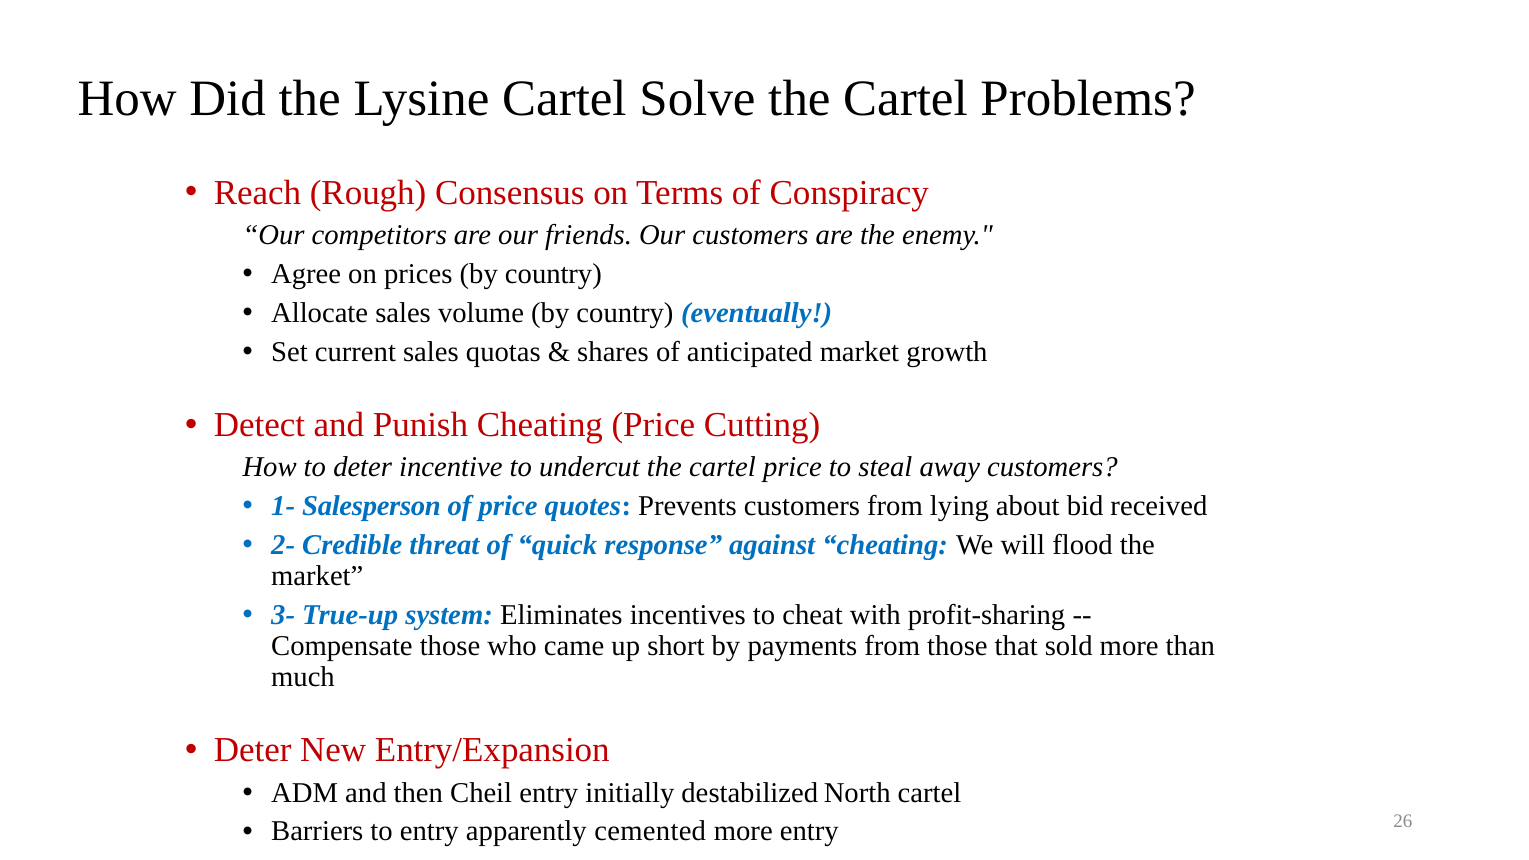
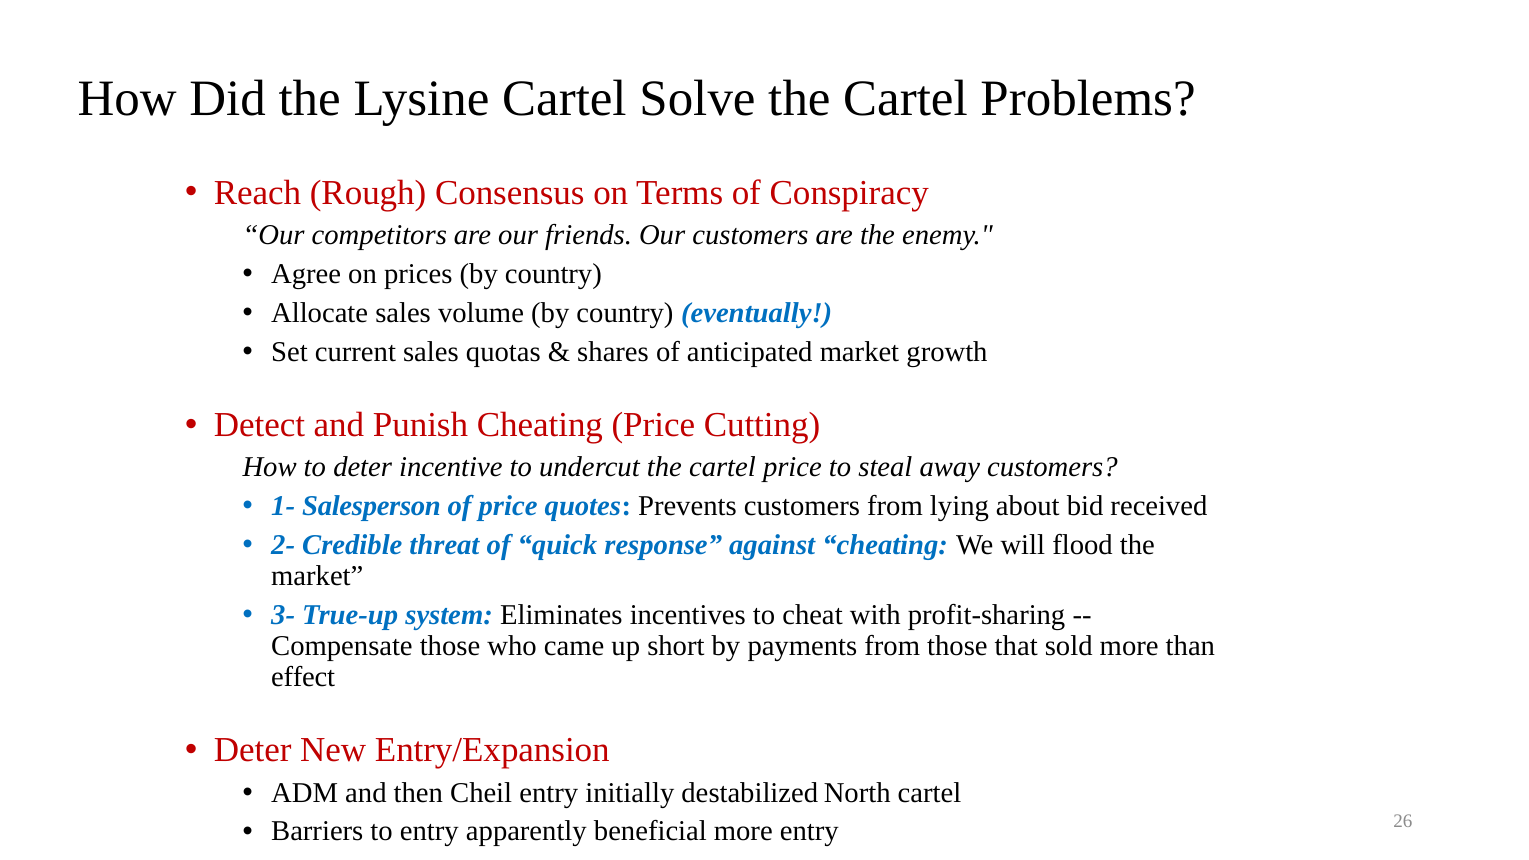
much: much -> effect
cemented: cemented -> beneficial
